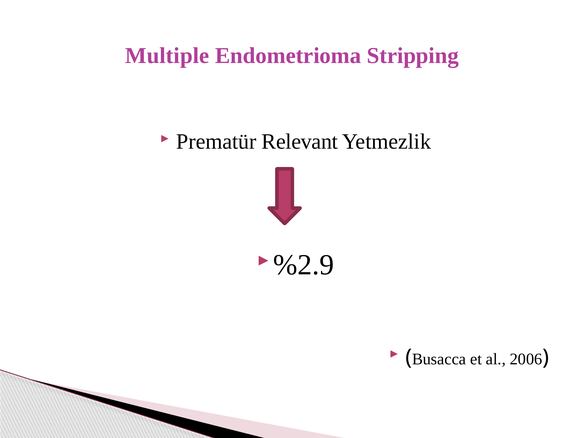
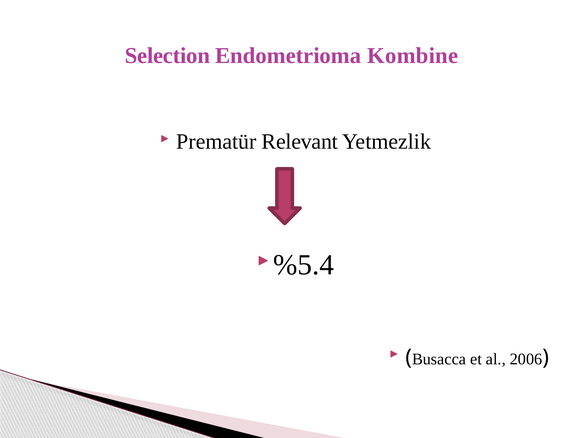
Multiple: Multiple -> Selection
Stripping: Stripping -> Kombine
%2.9: %2.9 -> %5.4
